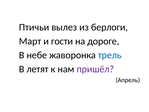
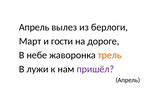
Птичьи at (34, 27): Птичьи -> Апрель
трель colour: blue -> orange
летят: летят -> лужи
